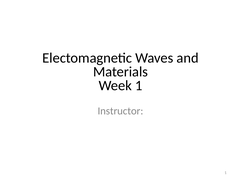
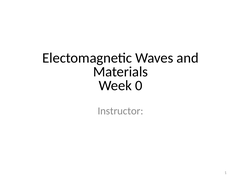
Week 1: 1 -> 0
